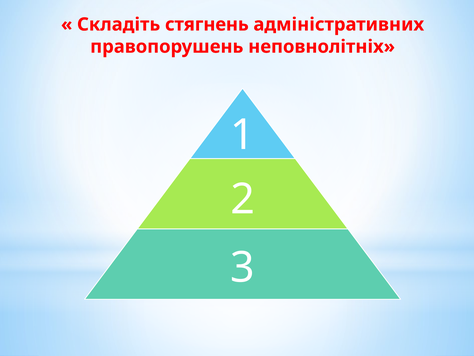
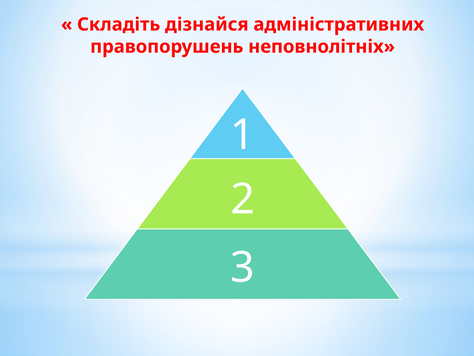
стягнень: стягнень -> дізнайся
